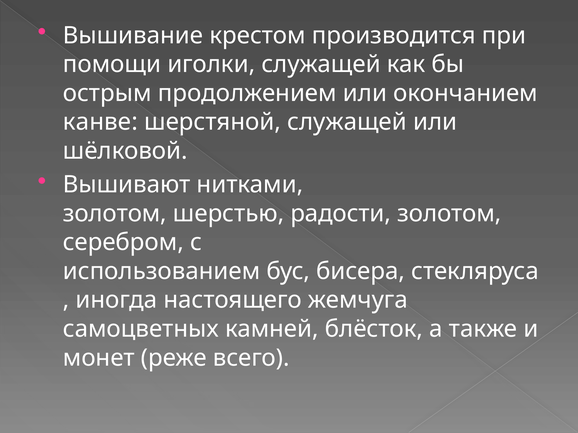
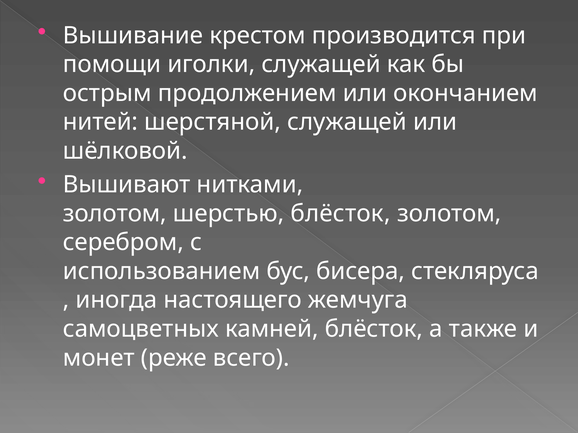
канве: канве -> нитей
шерстью радости: радости -> блёсток
